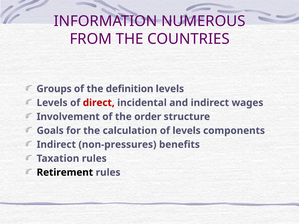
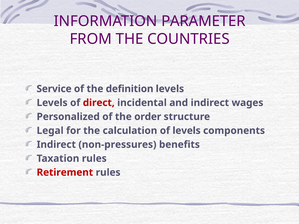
NUMEROUS: NUMEROUS -> PARAMETER
Groups: Groups -> Service
Involvement: Involvement -> Personalized
Goals: Goals -> Legal
Retirement colour: black -> red
